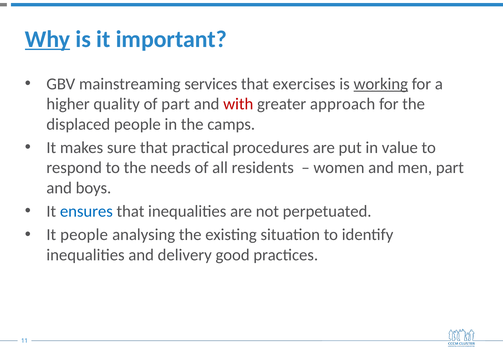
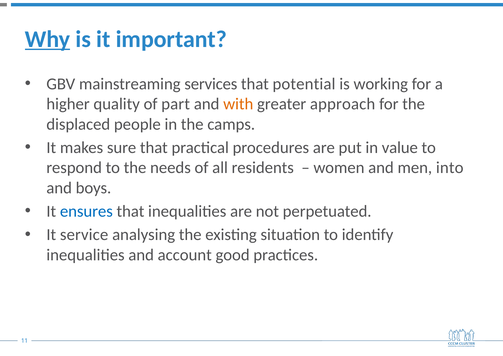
exercises: exercises -> potential
working underline: present -> none
with colour: red -> orange
men part: part -> into
It people: people -> service
delivery: delivery -> account
